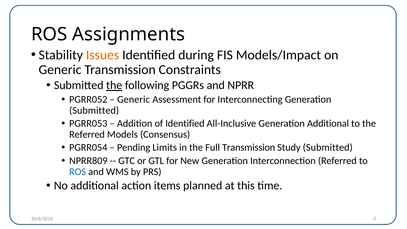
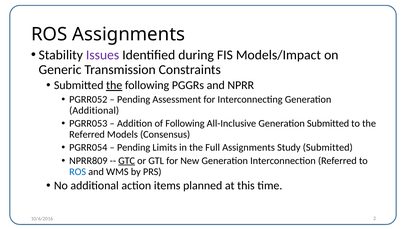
Issues colour: orange -> purple
Generic at (134, 99): Generic -> Pending
Submitted at (94, 110): Submitted -> Additional
of Identified: Identified -> Following
Generation Additional: Additional -> Submitted
Full Transmission: Transmission -> Assignments
GTC underline: none -> present
